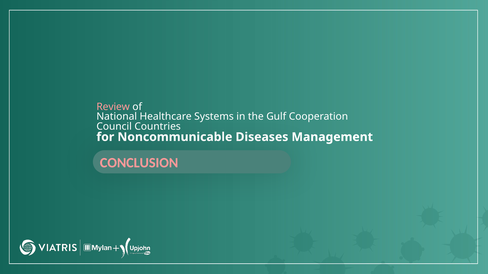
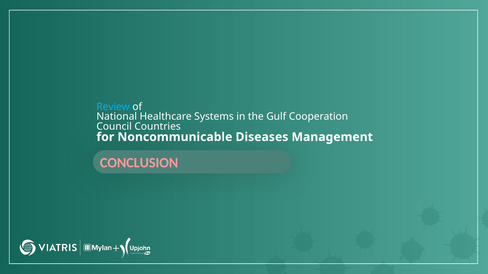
Review colour: pink -> light blue
